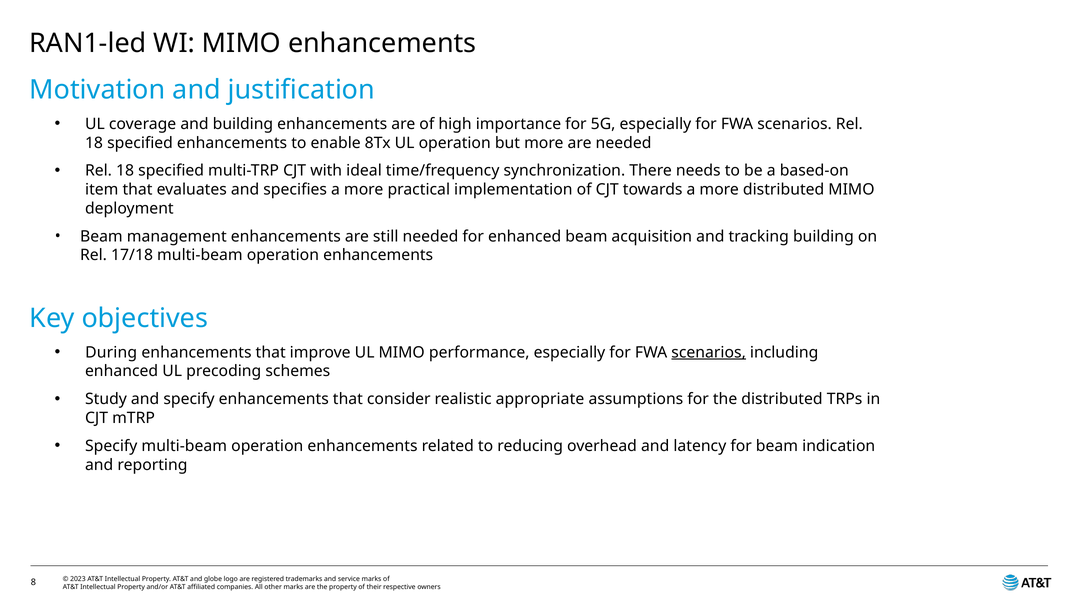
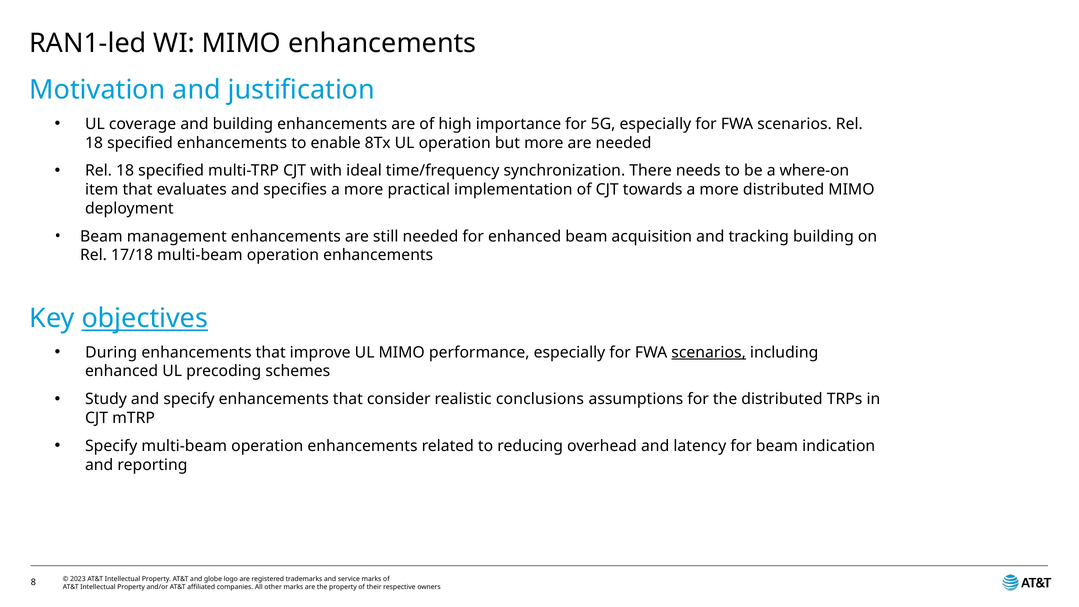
based-on: based-on -> where-on
objectives underline: none -> present
appropriate: appropriate -> conclusions
